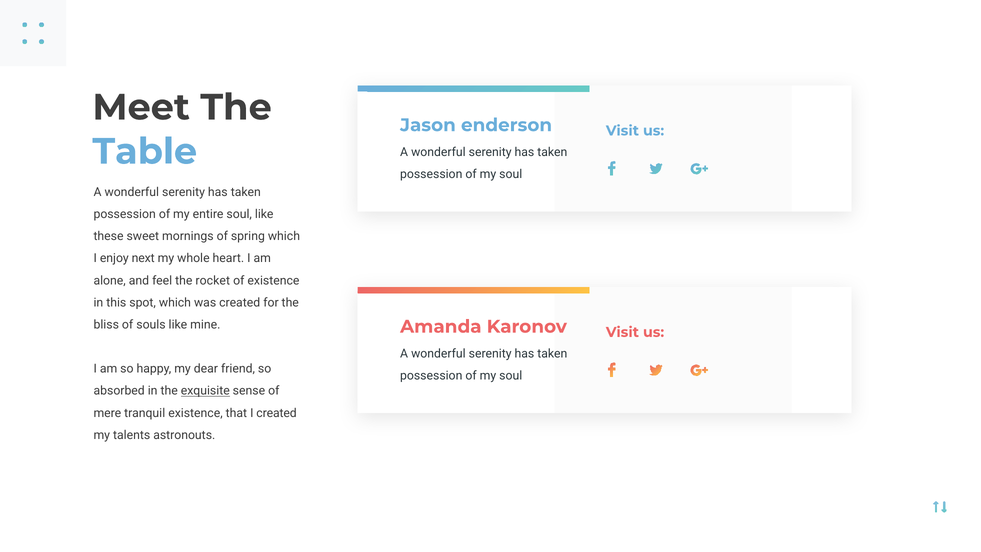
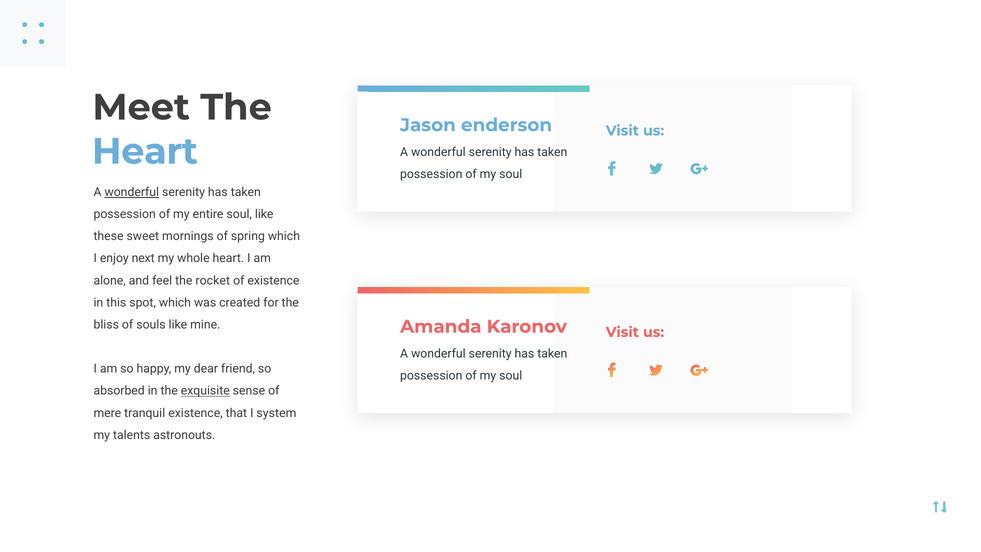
Table at (145, 152): Table -> Heart
wonderful at (132, 192) underline: none -> present
I created: created -> system
